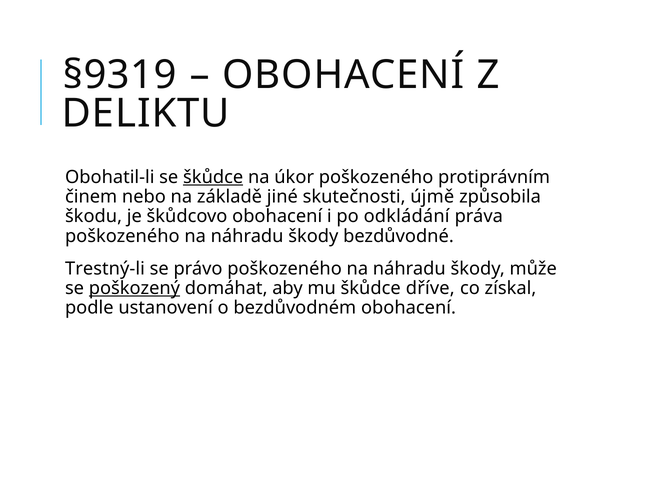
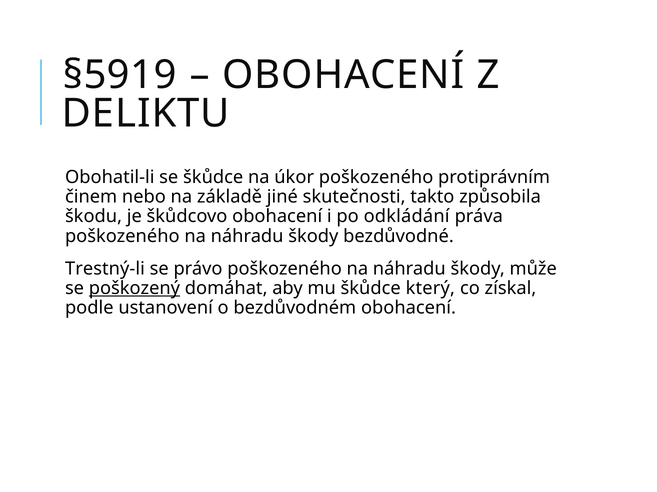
§9319: §9319 -> §5919
škůdce at (213, 177) underline: present -> none
újmě: újmě -> takto
dříve: dříve -> který
